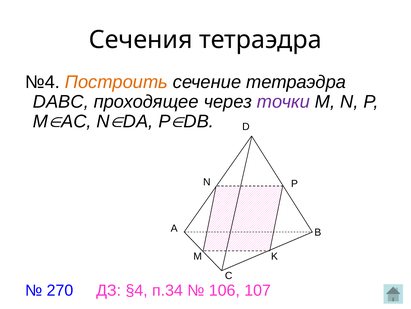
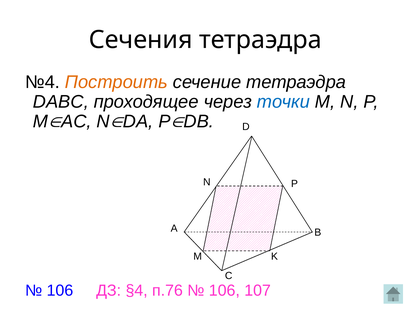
точки colour: purple -> blue
270 at (60, 290): 270 -> 106
п.34: п.34 -> п.76
